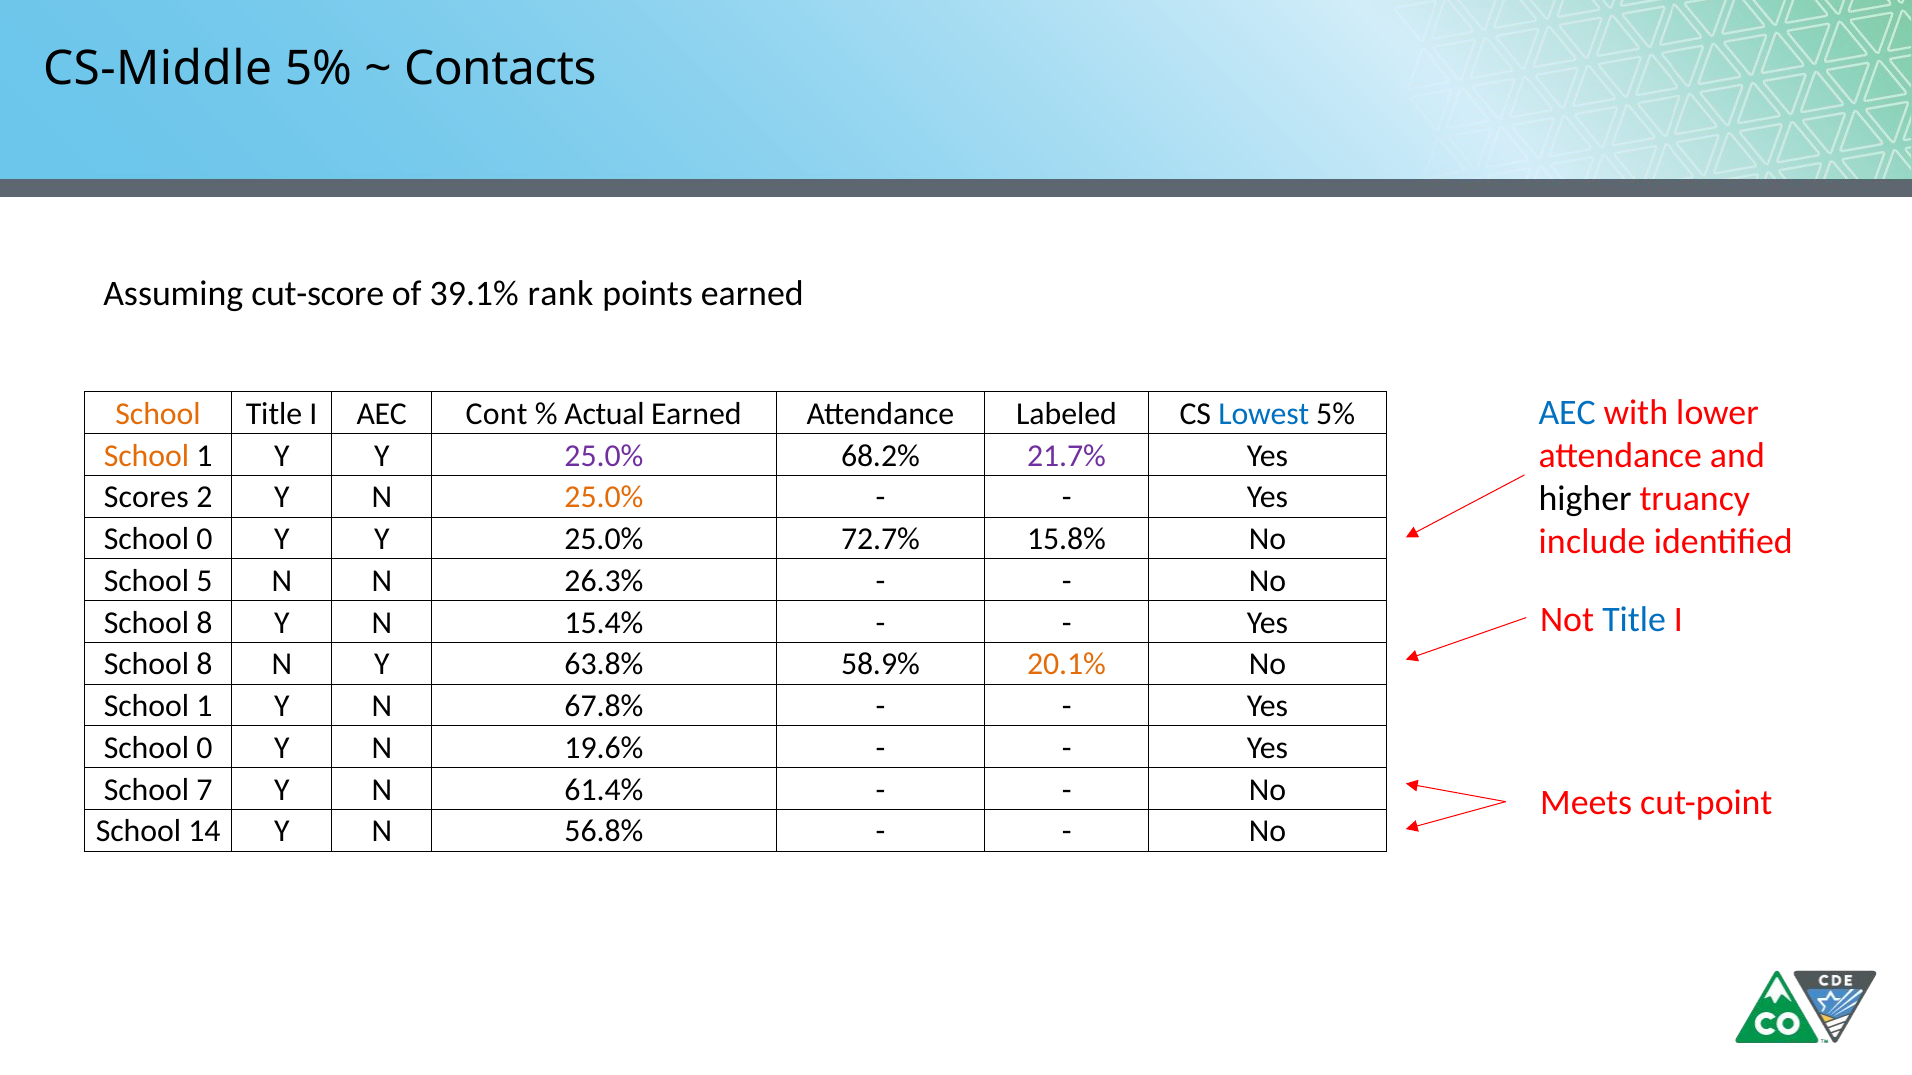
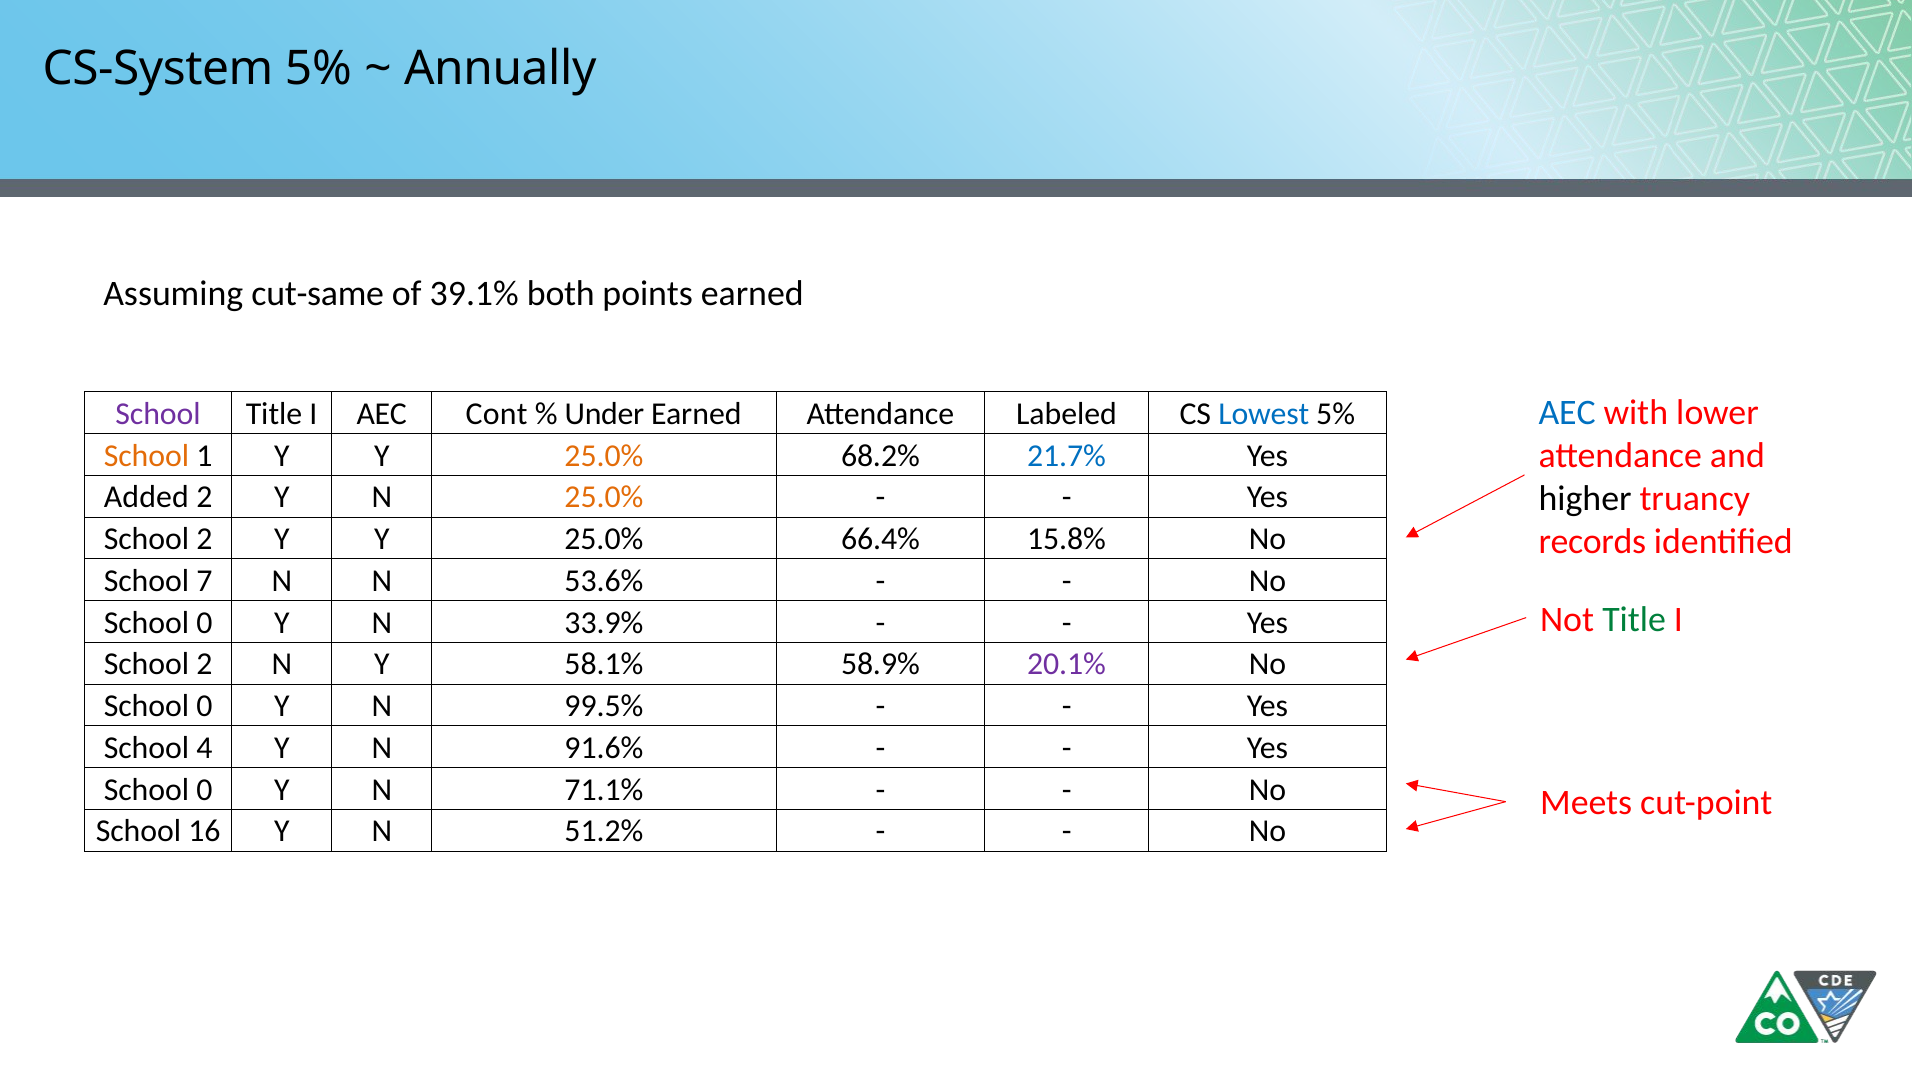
CS-Middle: CS-Middle -> CS-System
Contacts: Contacts -> Annually
cut-score: cut-score -> cut-same
rank: rank -> both
School at (158, 414) colour: orange -> purple
Actual: Actual -> Under
25.0% at (604, 456) colour: purple -> orange
21.7% colour: purple -> blue
Scores: Scores -> Added
0 at (204, 539): 0 -> 2
72.7%: 72.7% -> 66.4%
include: include -> records
5: 5 -> 7
26.3%: 26.3% -> 53.6%
Title at (1634, 620) colour: blue -> green
8 at (204, 623): 8 -> 0
15.4%: 15.4% -> 33.9%
8 at (204, 665): 8 -> 2
63.8%: 63.8% -> 58.1%
20.1% colour: orange -> purple
1 at (204, 706): 1 -> 0
67.8%: 67.8% -> 99.5%
0 at (204, 748): 0 -> 4
19.6%: 19.6% -> 91.6%
7 at (204, 790): 7 -> 0
61.4%: 61.4% -> 71.1%
14: 14 -> 16
56.8%: 56.8% -> 51.2%
